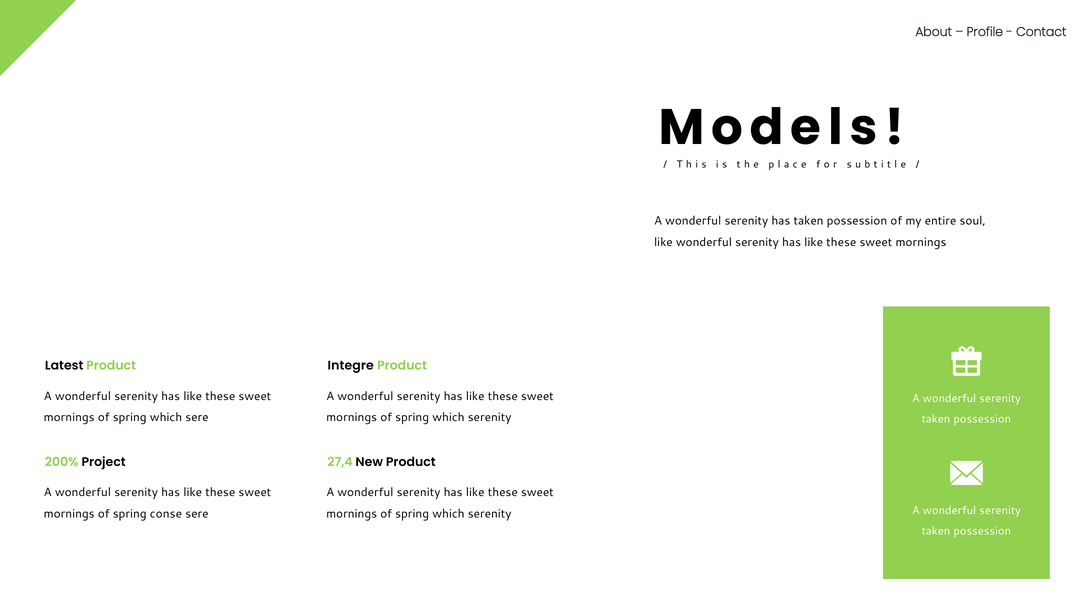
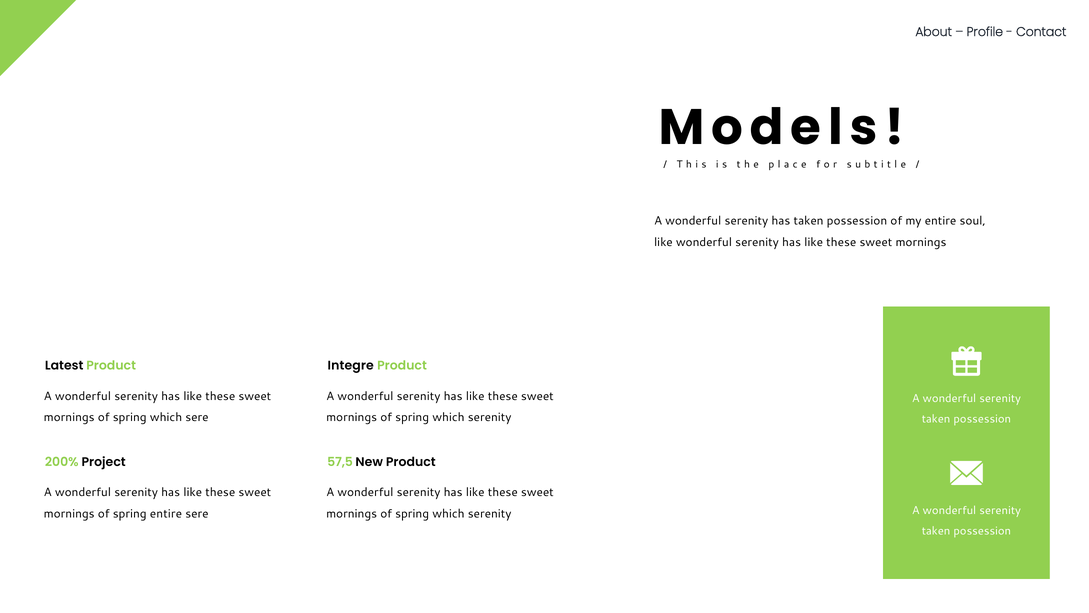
27,4: 27,4 -> 57,5
spring conse: conse -> entire
